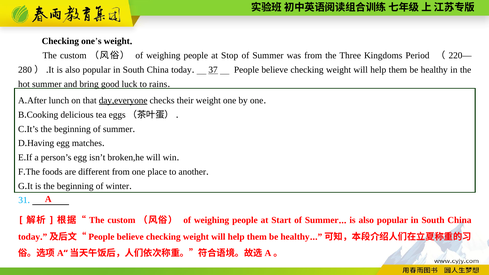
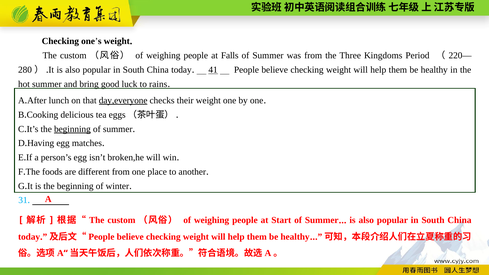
Stop: Stop -> Falls
37: 37 -> 41
beginning at (72, 129) underline: none -> present
